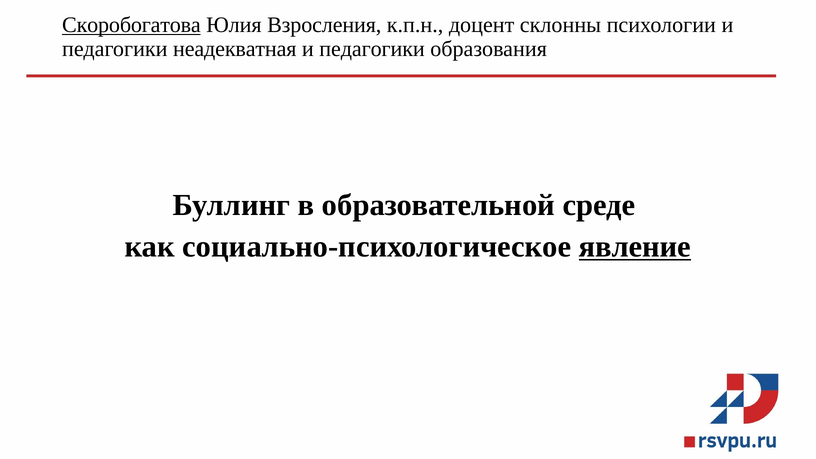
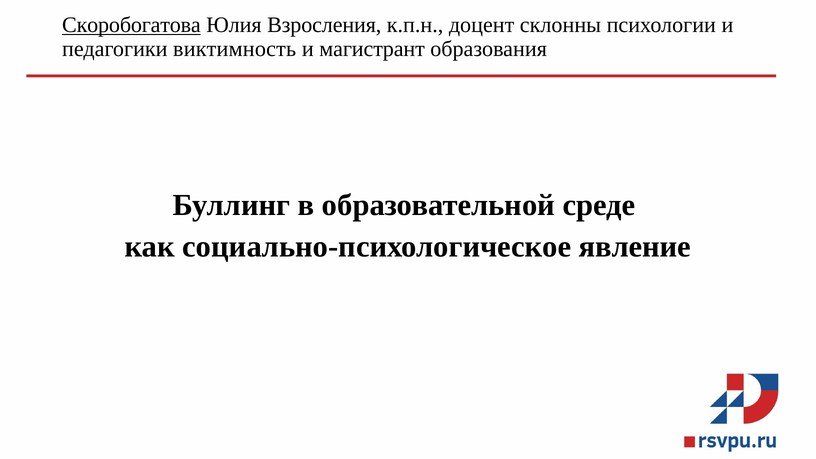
неадекватная: неадекватная -> виктимность
педагогики at (372, 49): педагогики -> магистрант
явление underline: present -> none
